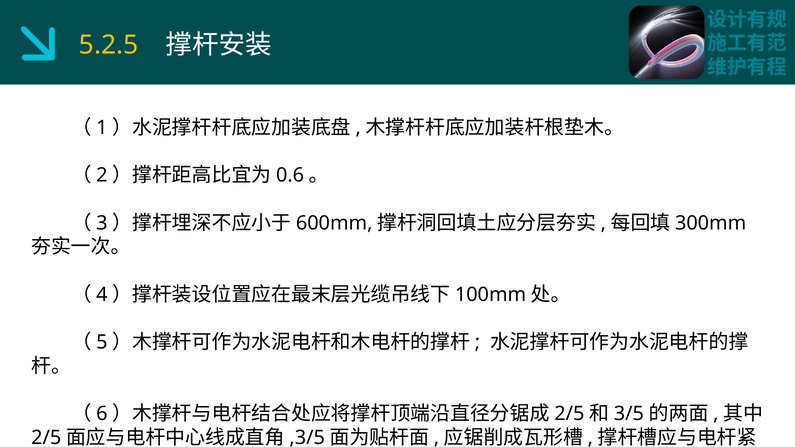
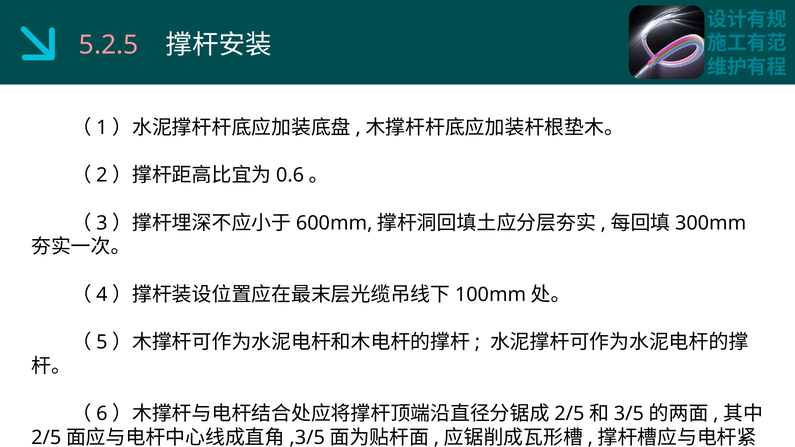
5.2.5 colour: yellow -> pink
